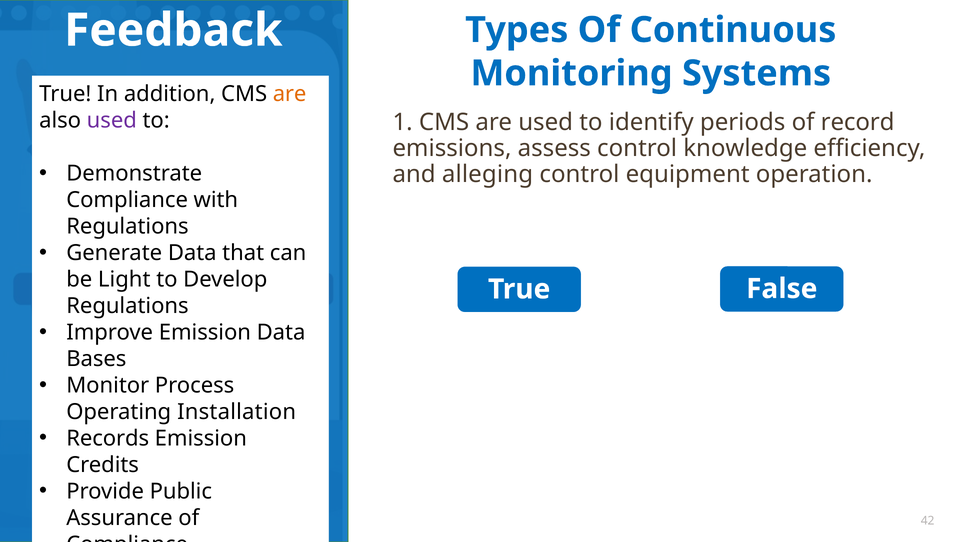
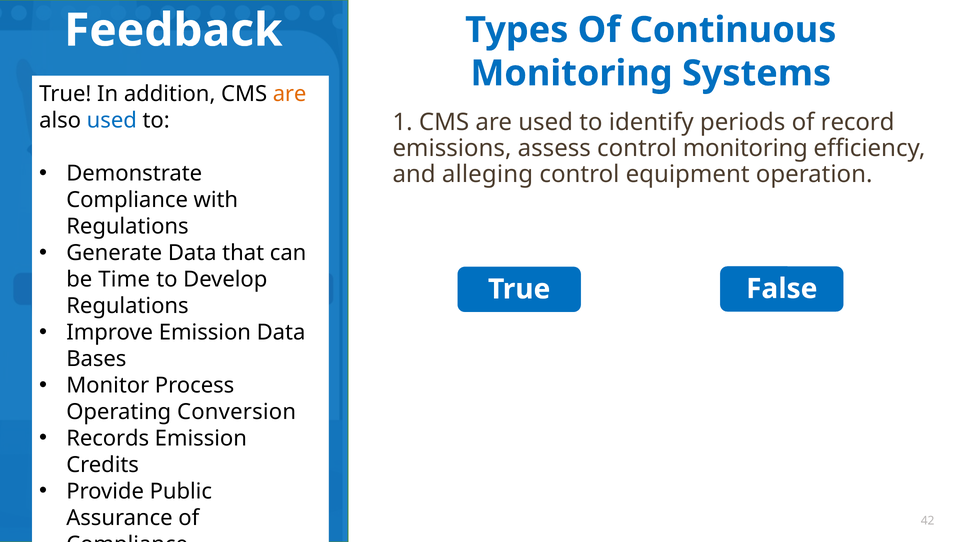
used at (112, 120) colour: purple -> blue
control knowledge: knowledge -> monitoring
Light: Light -> Time
Installation: Installation -> Conversion
